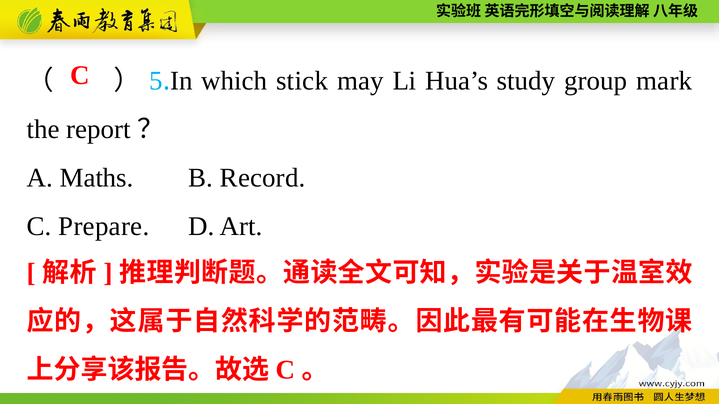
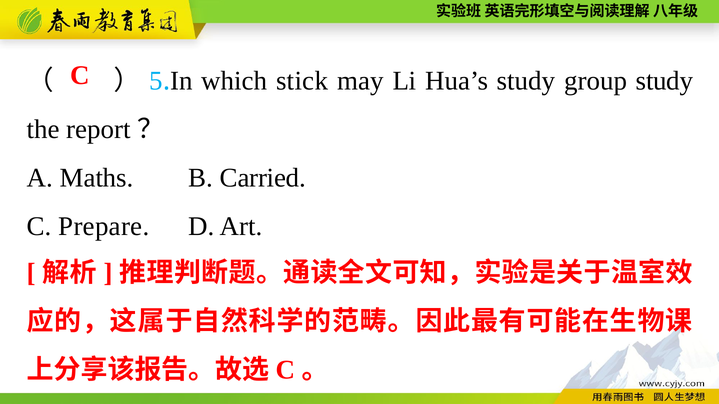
group mark: mark -> study
Record: Record -> Carried
